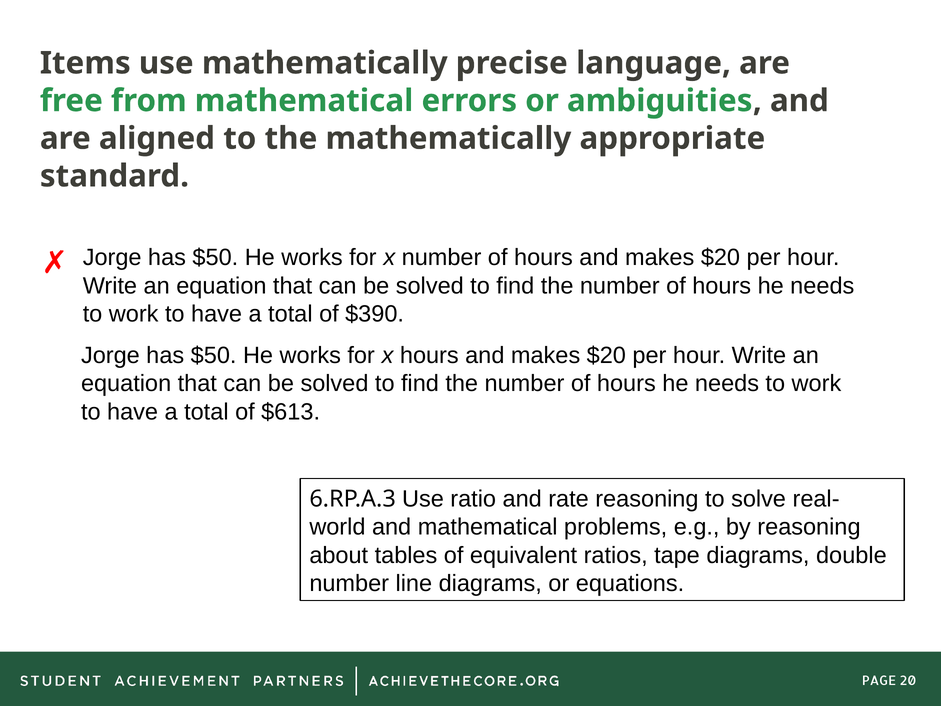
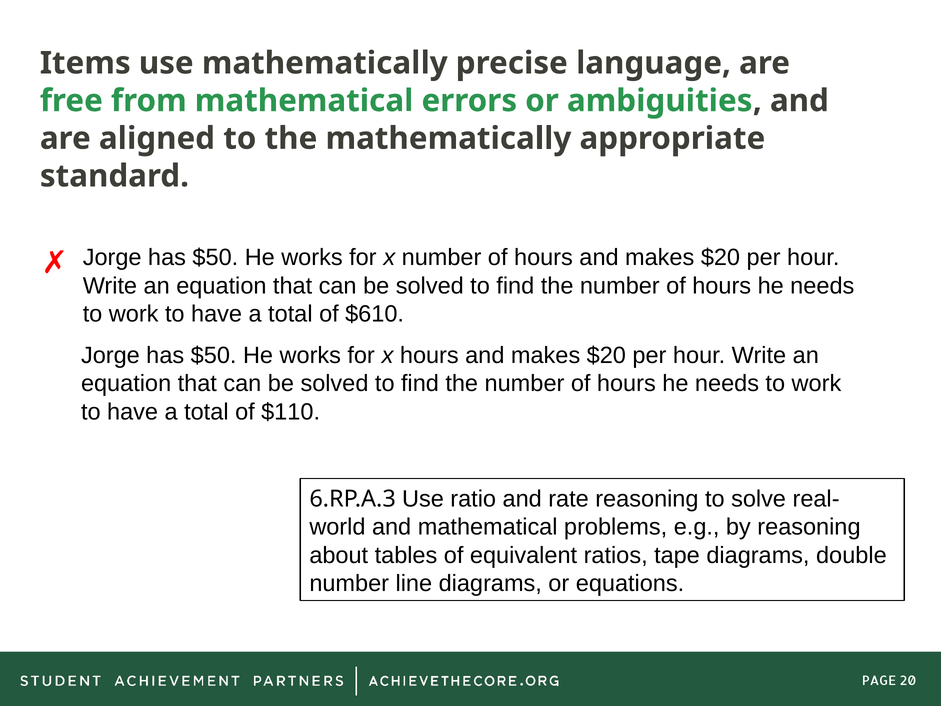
$390: $390 -> $610
$613: $613 -> $110
